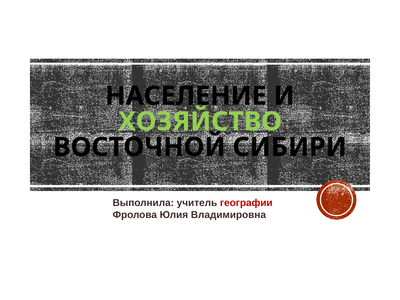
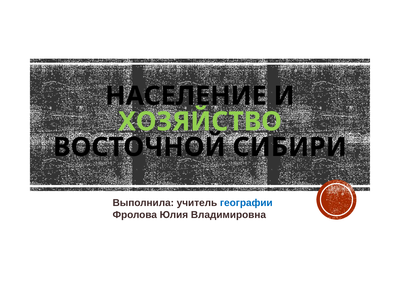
географии colour: red -> blue
